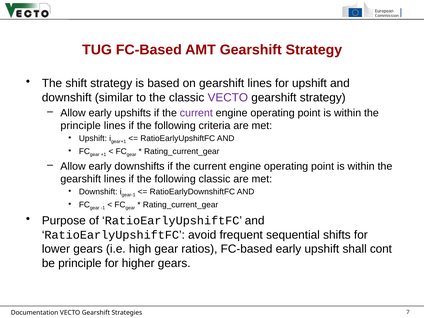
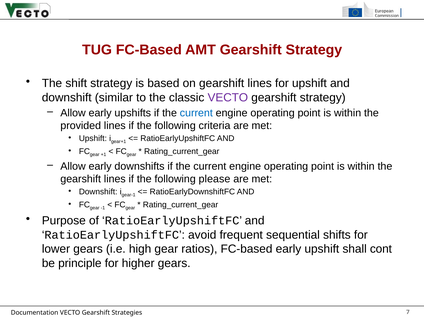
current at (196, 113) colour: purple -> blue
principle at (81, 126): principle -> provided
following classic: classic -> please
